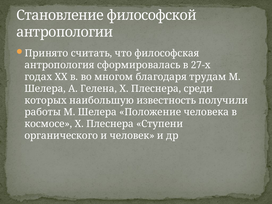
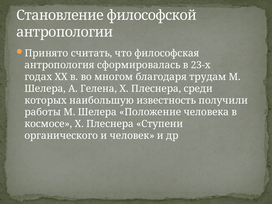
27-х: 27-х -> 23-х
